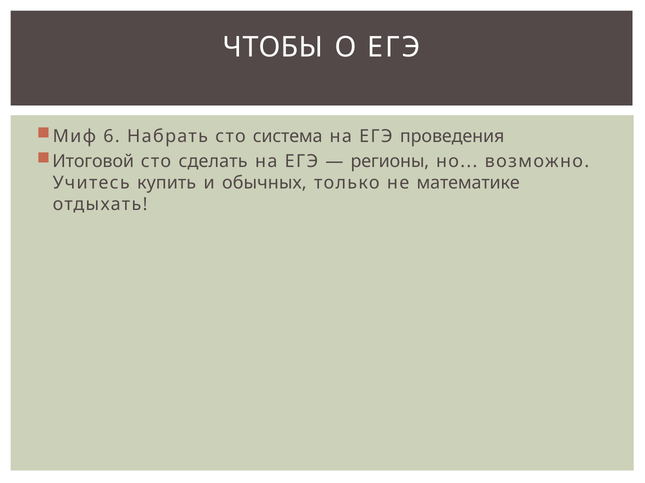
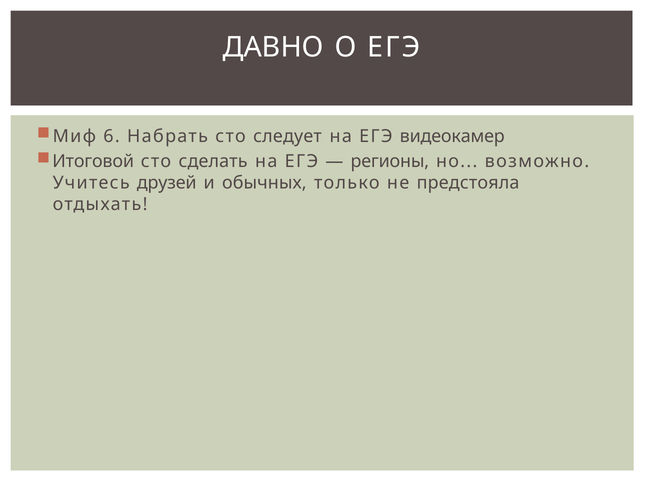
ЧТОБЫ: ЧТОБЫ -> ДАВНО
система: система -> следует
проведения: проведения -> видеокамер
купить: купить -> друзей
математике: математике -> предстояла
